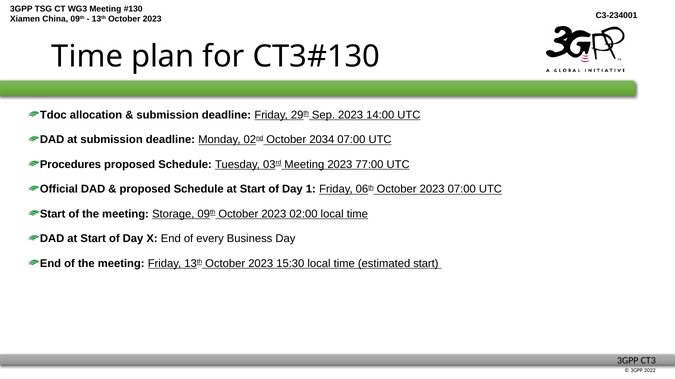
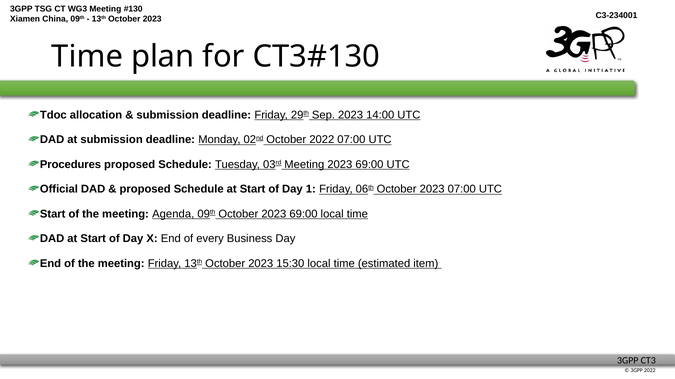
October 2034: 2034 -> 2022
77:00 at (369, 165): 77:00 -> 69:00
Storage: Storage -> Agenda
October 2023 02:00: 02:00 -> 69:00
estimated start: start -> item
